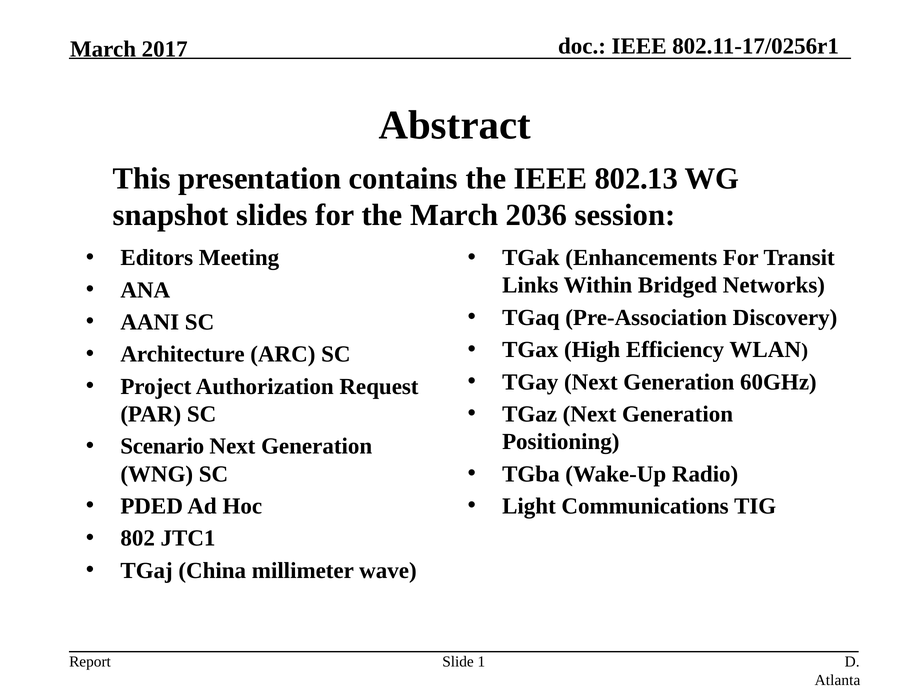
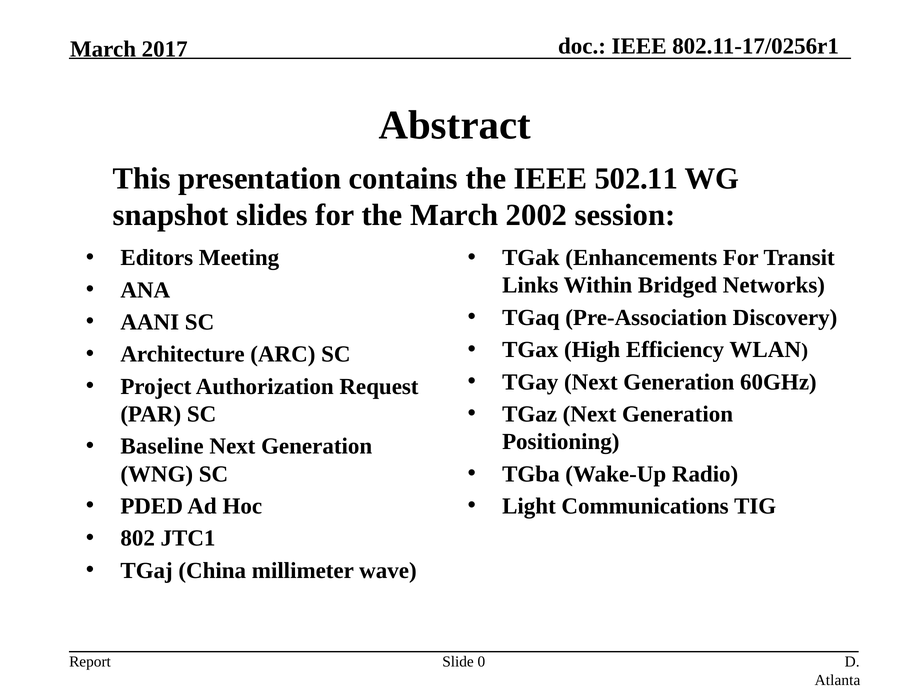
802.13: 802.13 -> 502.11
2036: 2036 -> 2002
Scenario: Scenario -> Baseline
1: 1 -> 0
